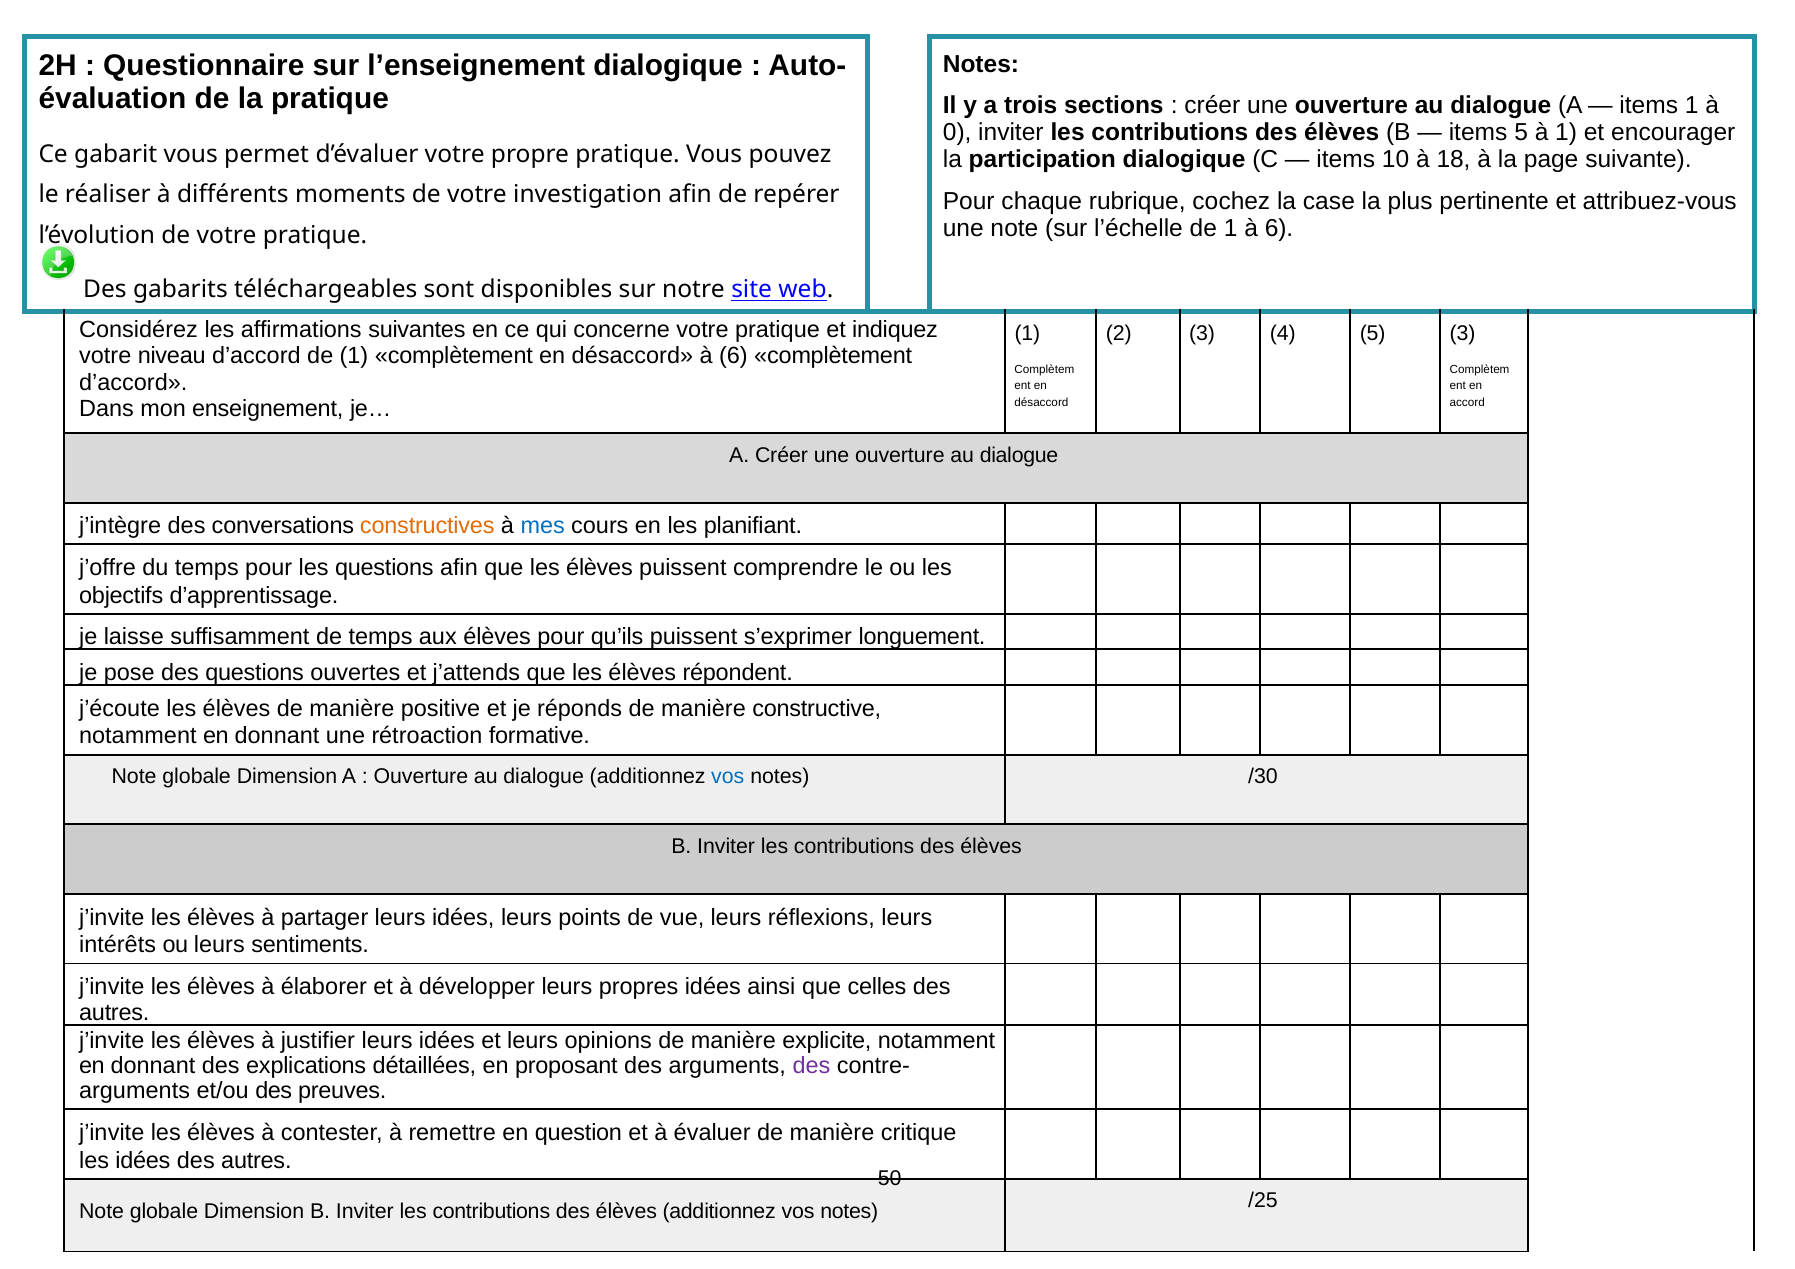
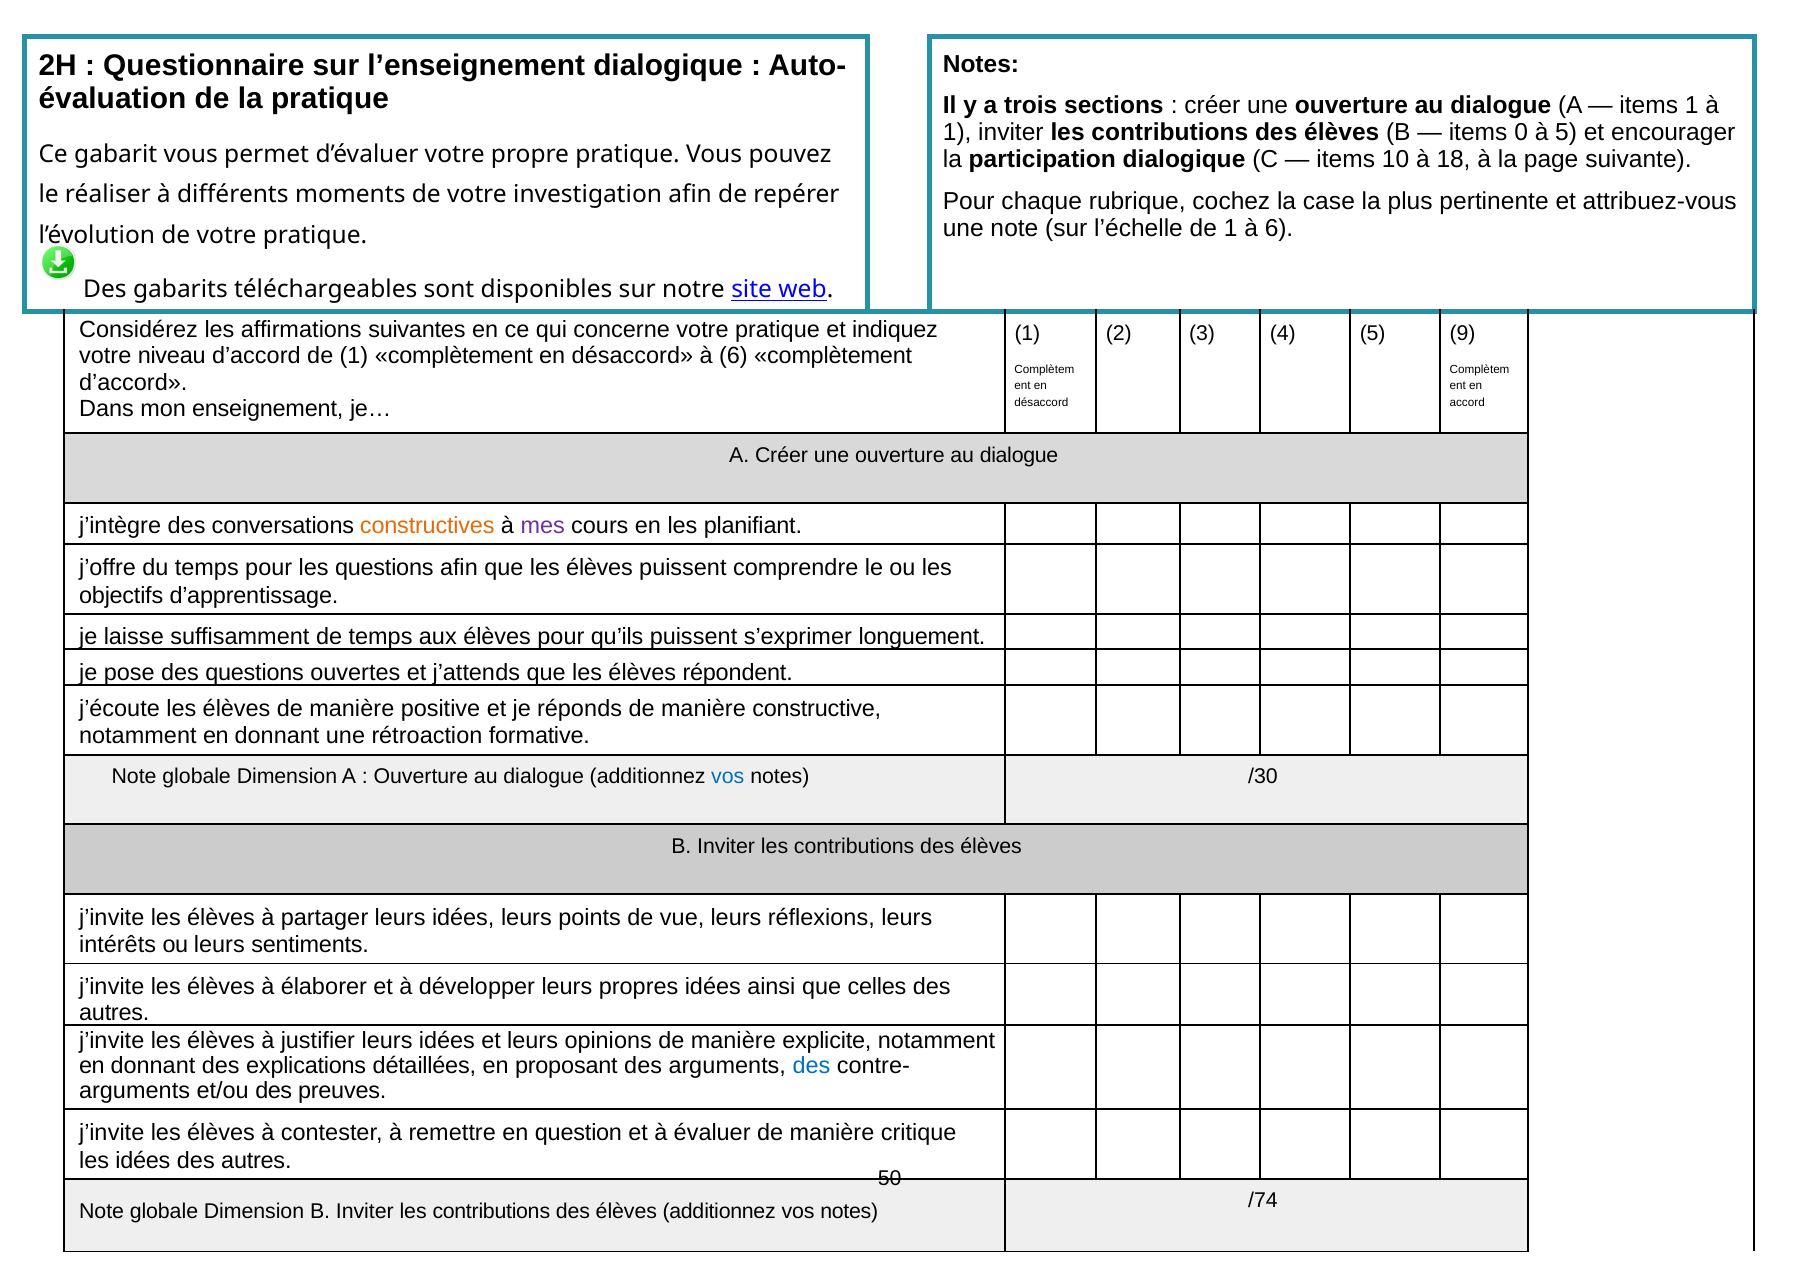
0 at (957, 133): 0 -> 1
items 5: 5 -> 0
à 1: 1 -> 5
5 3: 3 -> 9
mes colour: blue -> purple
des at (811, 1066) colour: purple -> blue
/25: /25 -> /74
